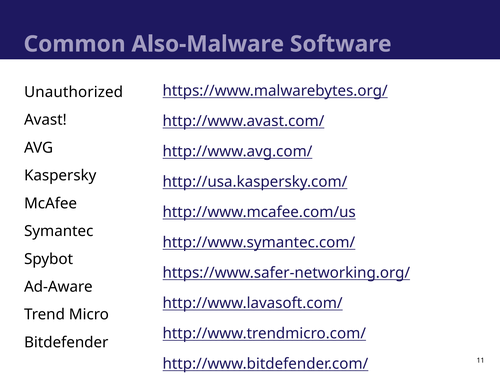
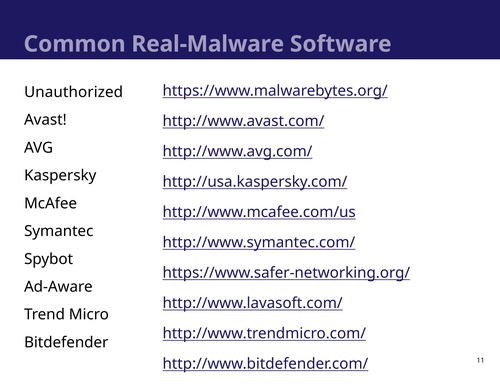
Also-Malware: Also-Malware -> Real-Malware
